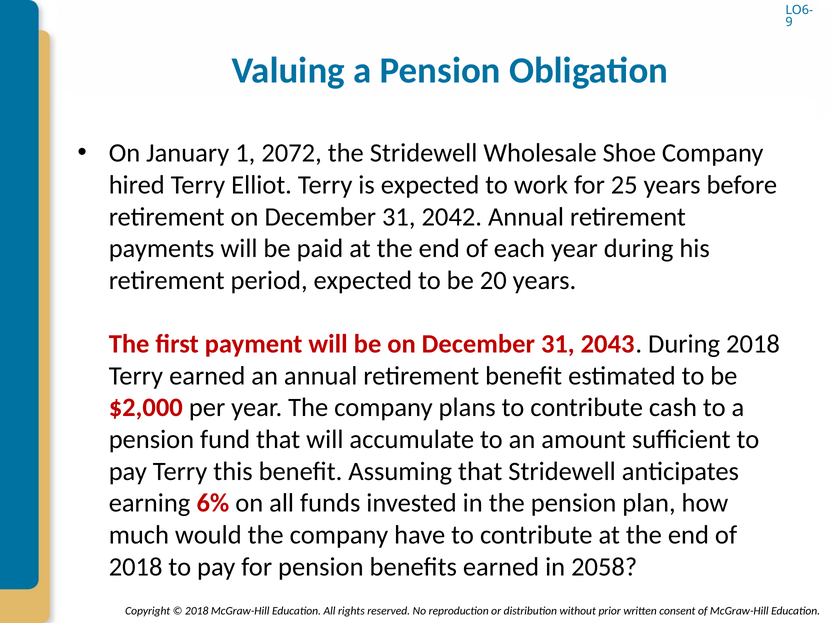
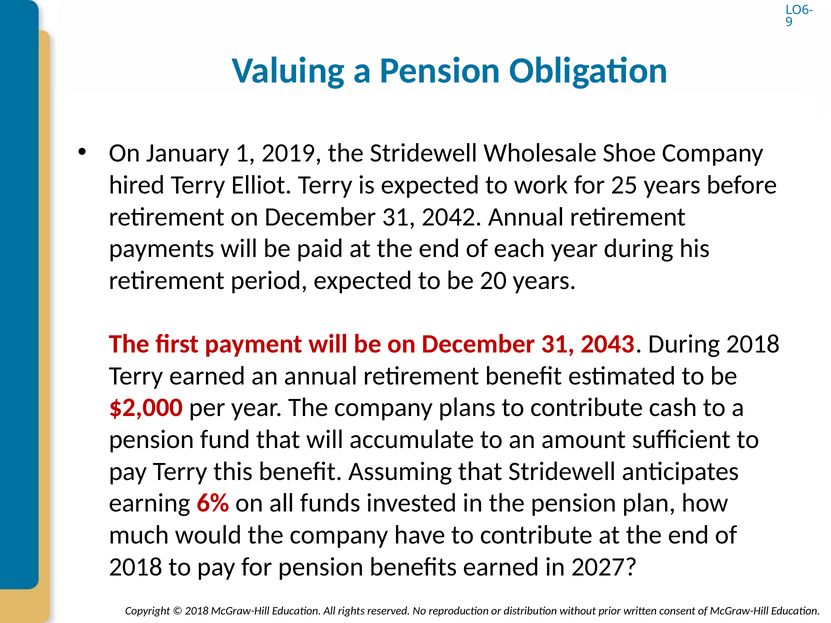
2072: 2072 -> 2019
2058: 2058 -> 2027
